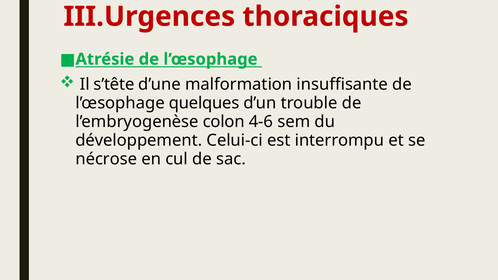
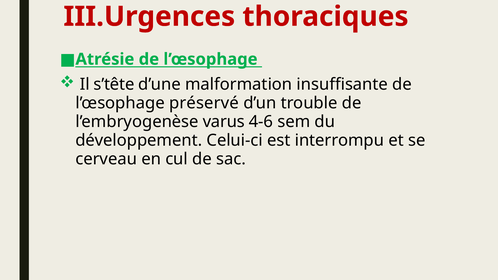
quelques: quelques -> préservé
colon: colon -> varus
nécrose: nécrose -> cerveau
